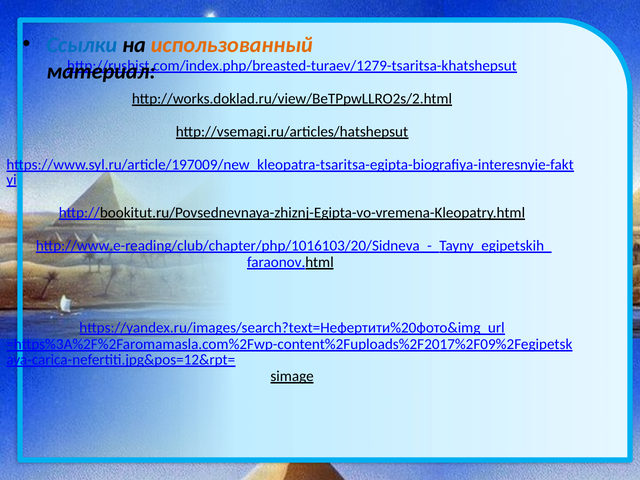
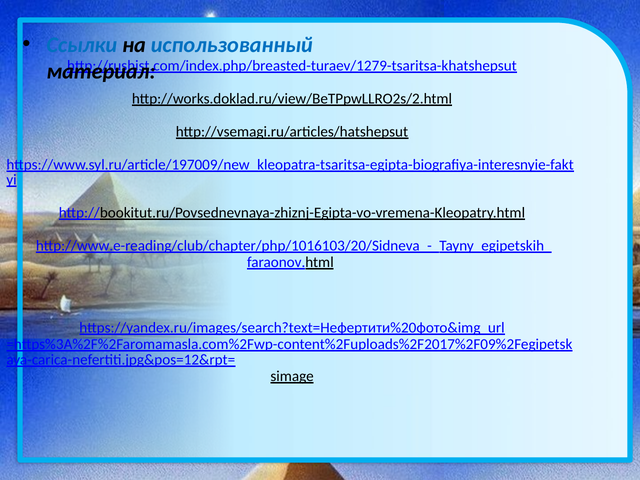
использованный colour: orange -> blue
